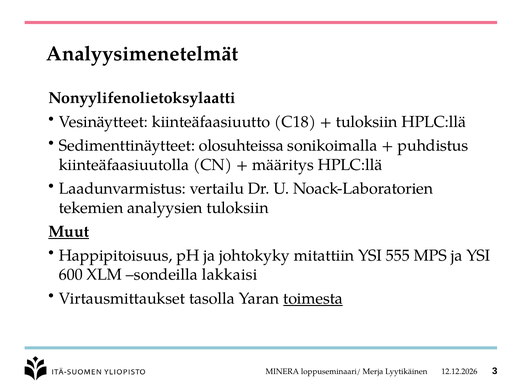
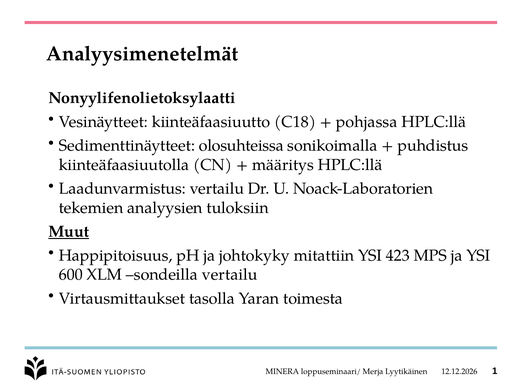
tuloksiin at (367, 122): tuloksiin -> pohjassa
555: 555 -> 423
sondeilla lakkaisi: lakkaisi -> vertailu
toimesta underline: present -> none
3: 3 -> 1
